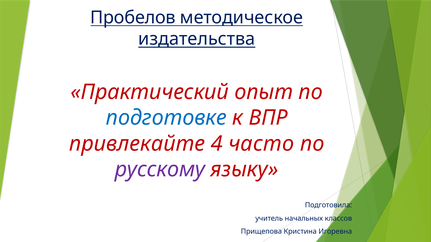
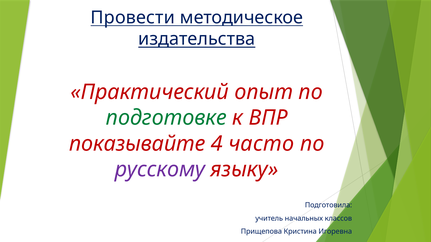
Пробелов: Пробелов -> Провести
подготовке colour: blue -> green
привлекайте: привлекайте -> показывайте
